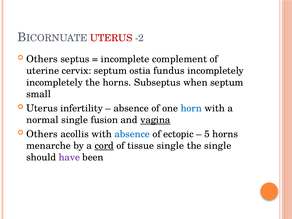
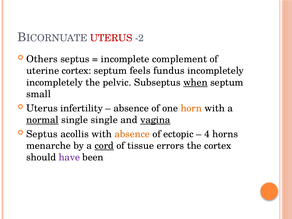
uterine cervix: cervix -> cortex
ostia: ostia -> feels
the horns: horns -> pelvic
when underline: none -> present
horn colour: blue -> orange
normal underline: none -> present
single fusion: fusion -> single
Others at (42, 134): Others -> Septus
absence at (132, 134) colour: blue -> orange
5: 5 -> 4
tissue single: single -> errors
the single: single -> cortex
